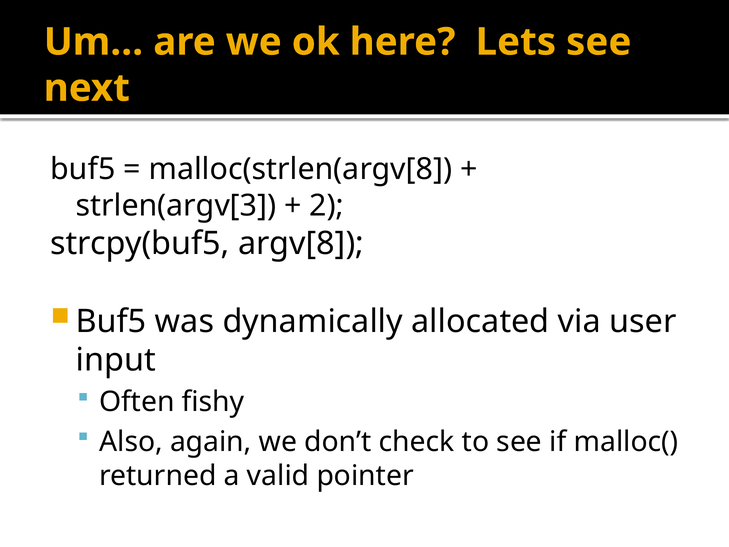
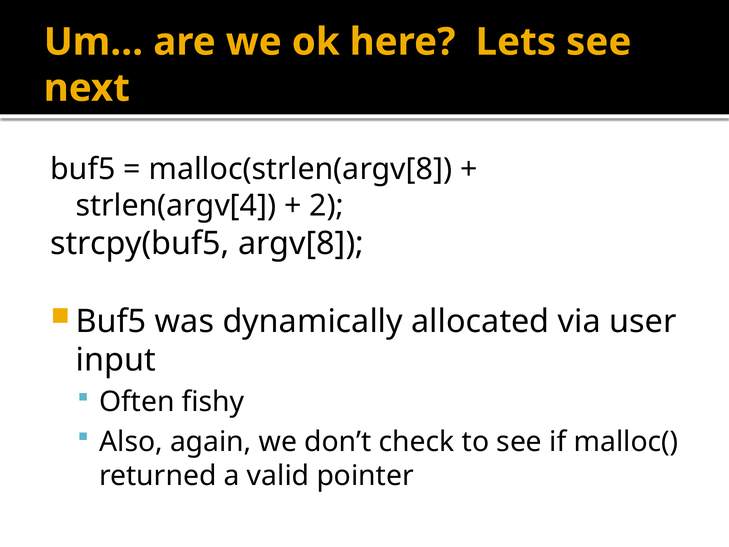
strlen(argv[3: strlen(argv[3 -> strlen(argv[4
